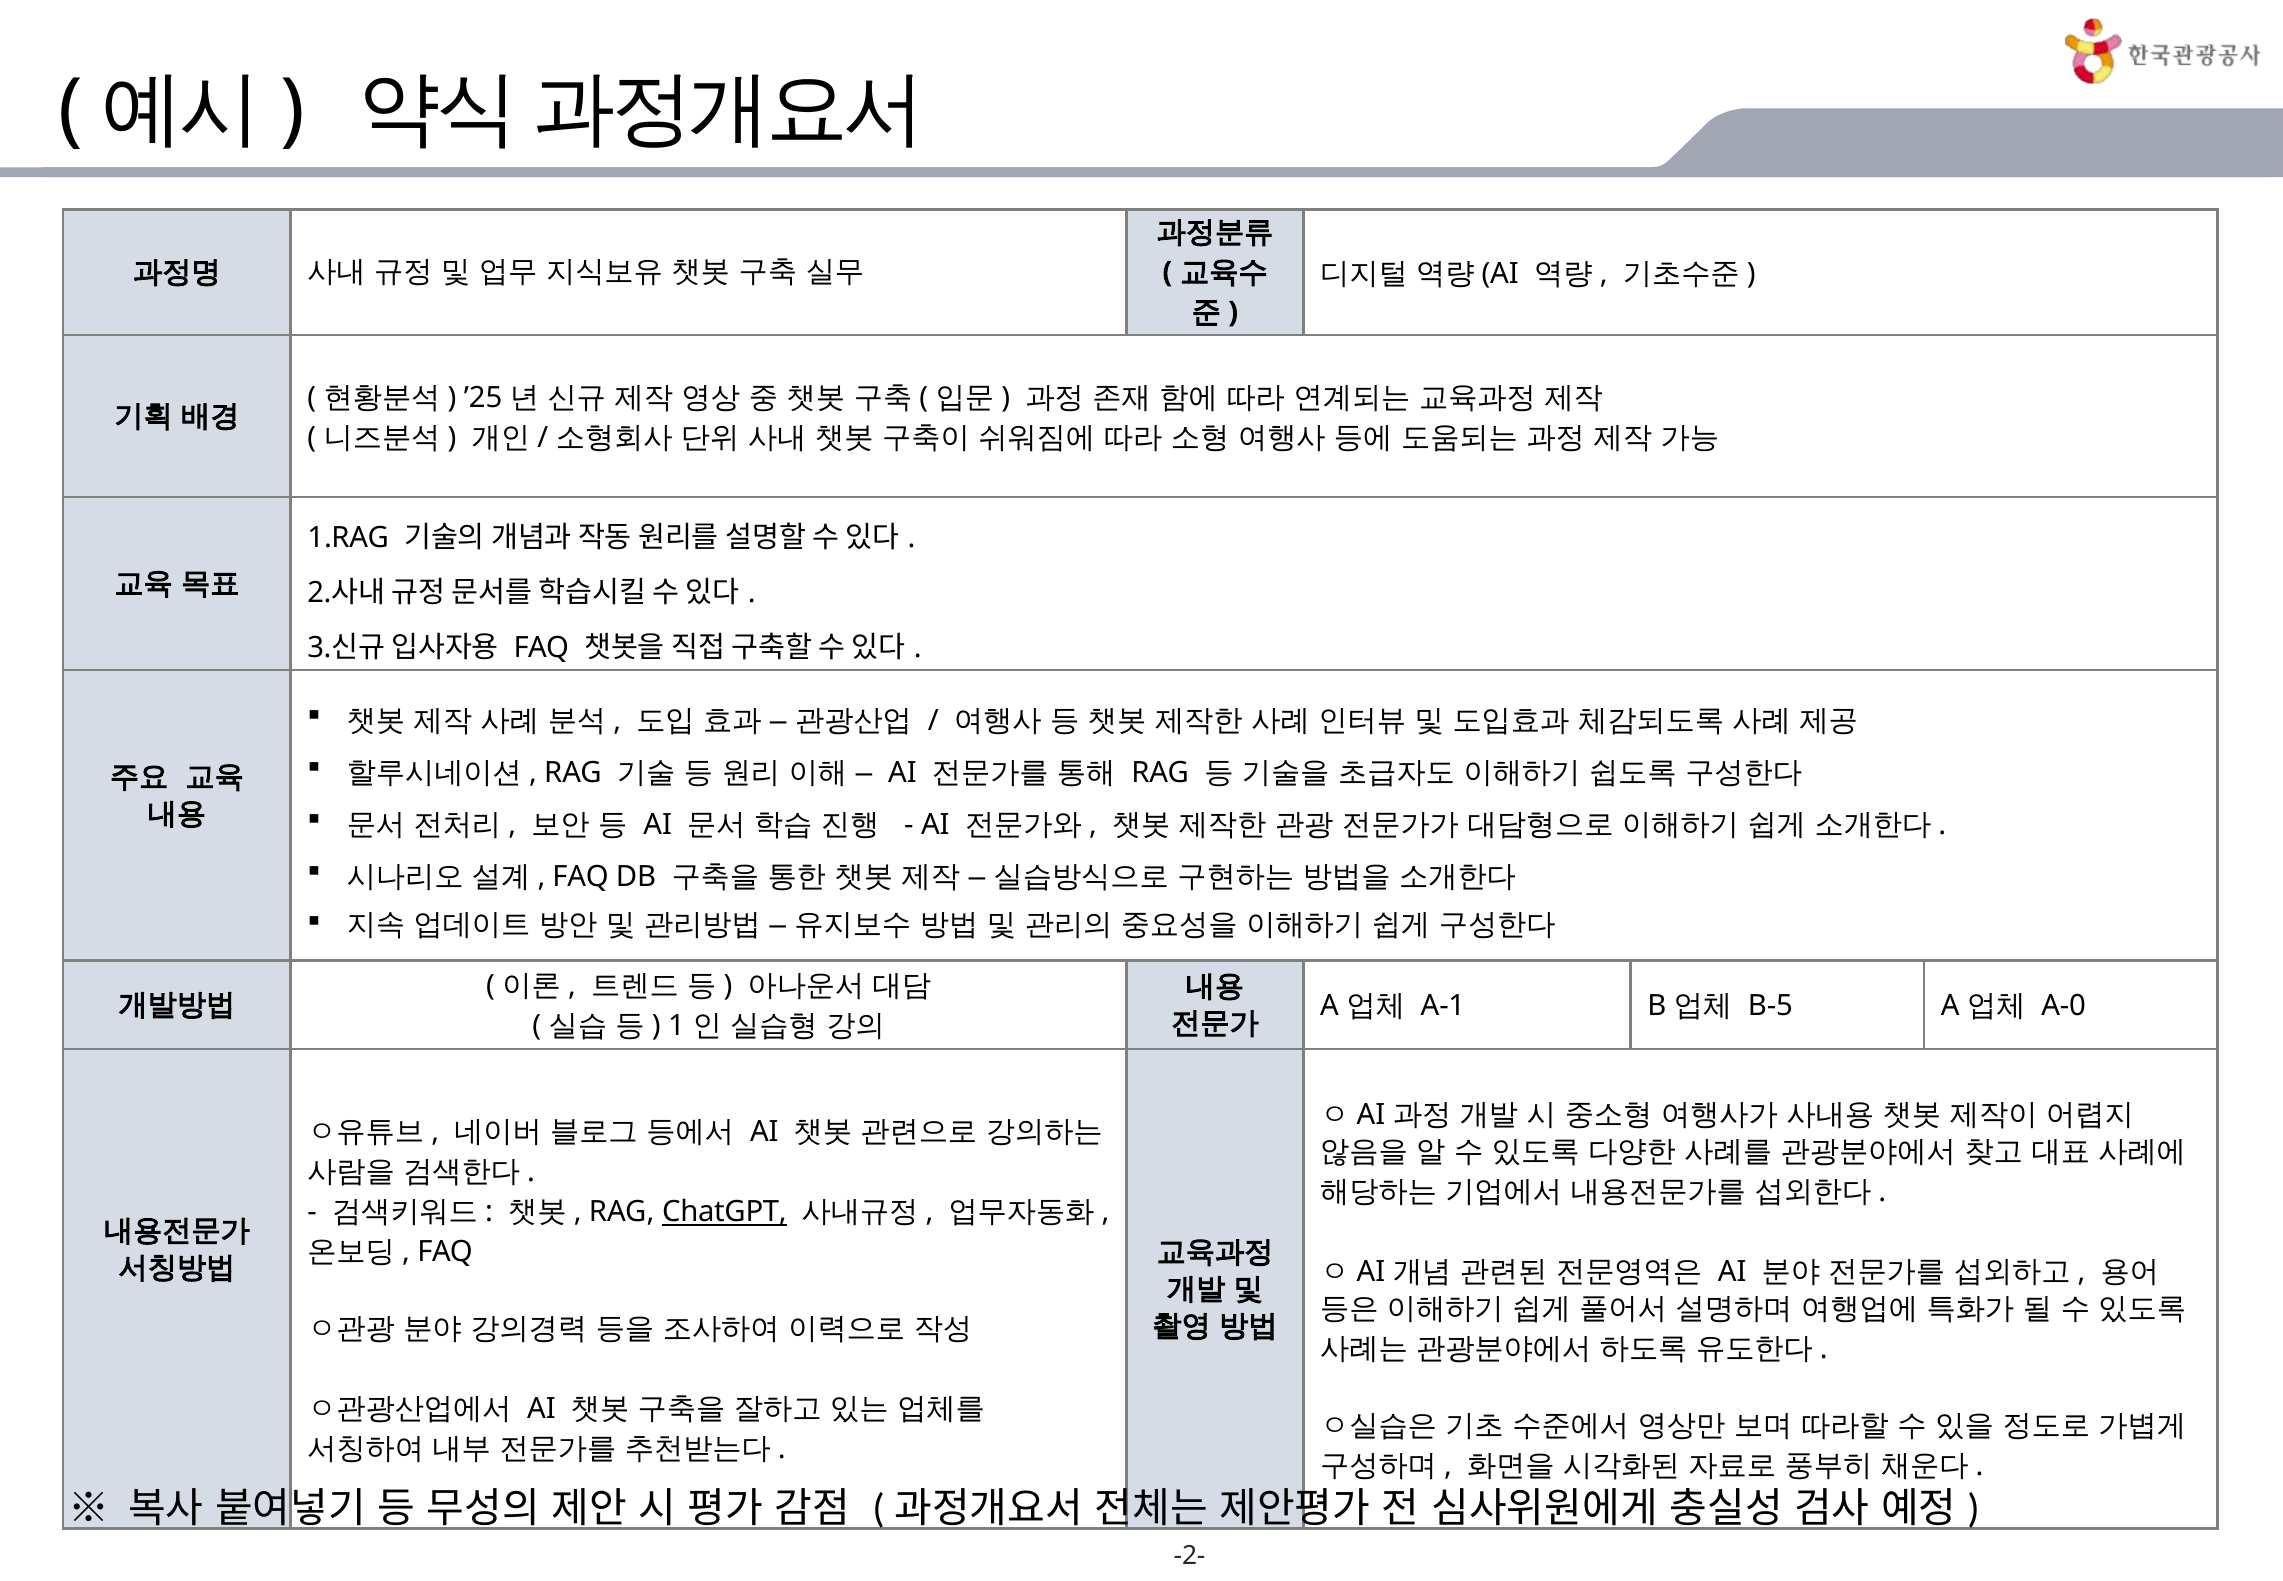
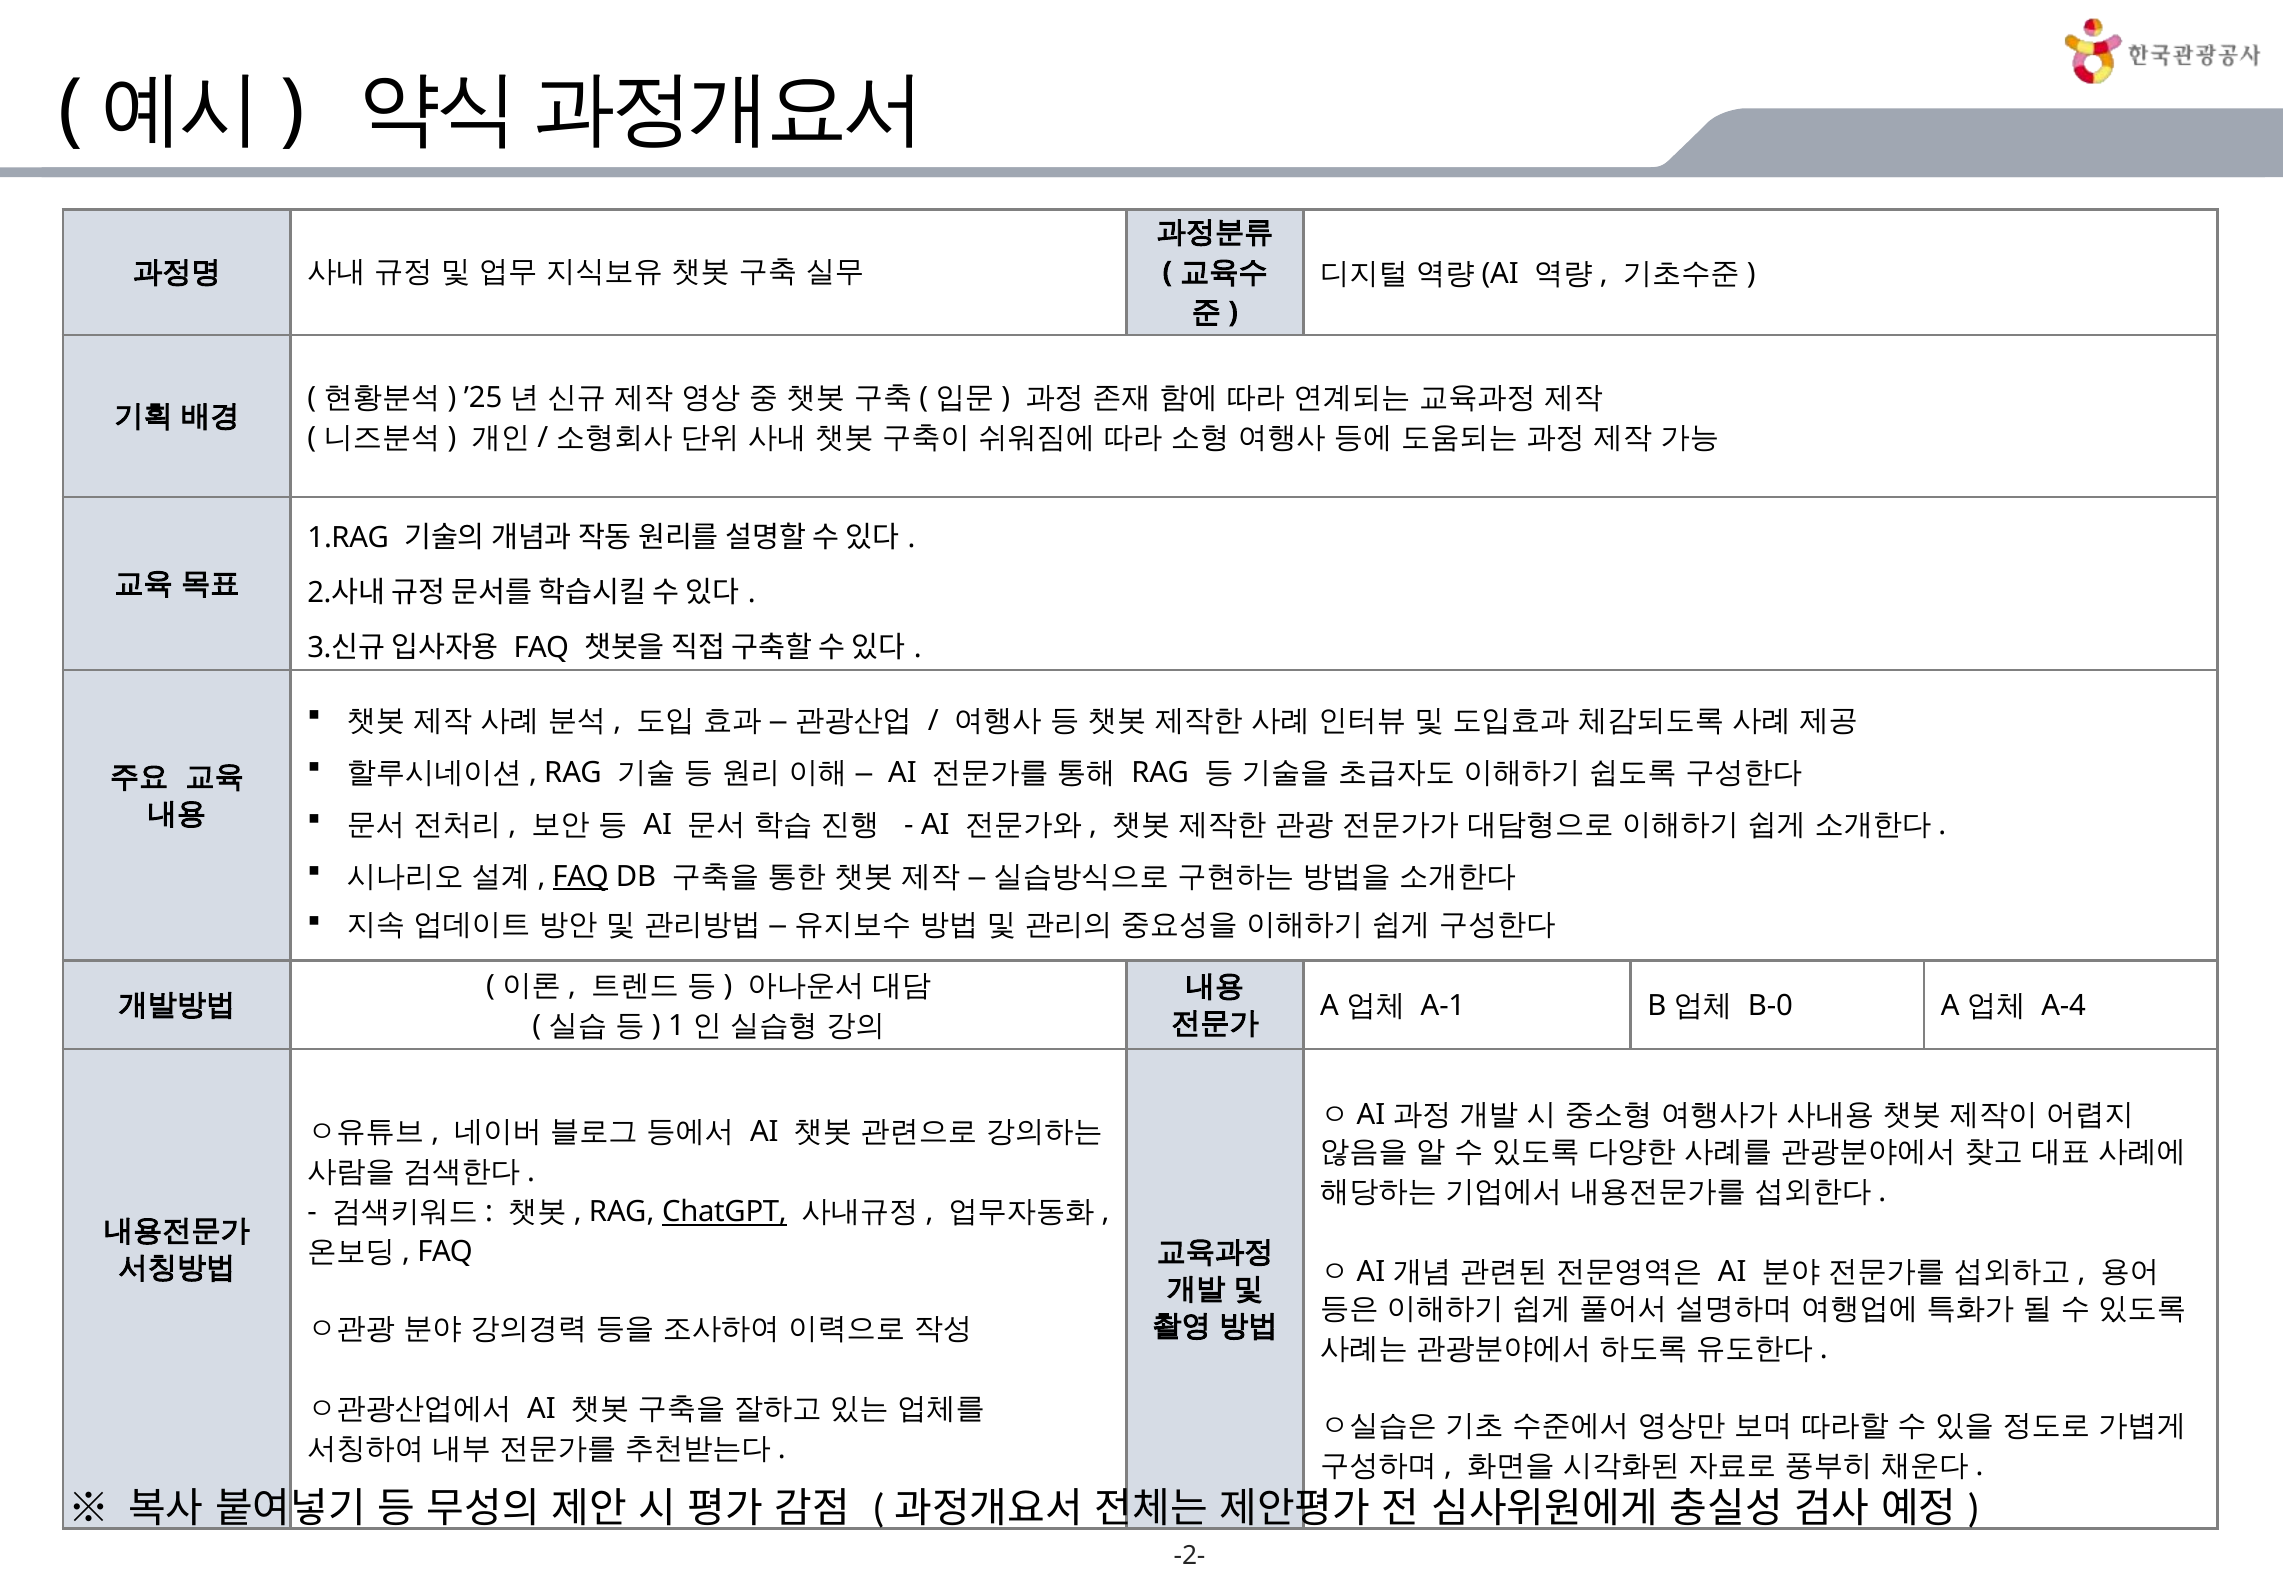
FAQ at (581, 876) underline: none -> present
B-5: B-5 -> B-0
A-0: A-0 -> A-4
